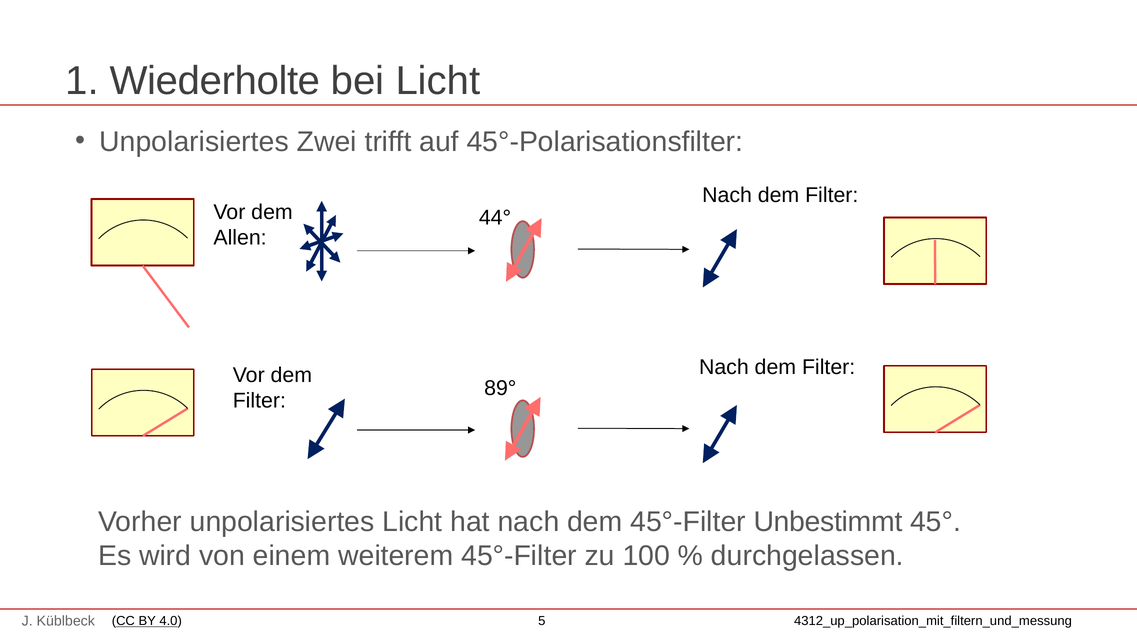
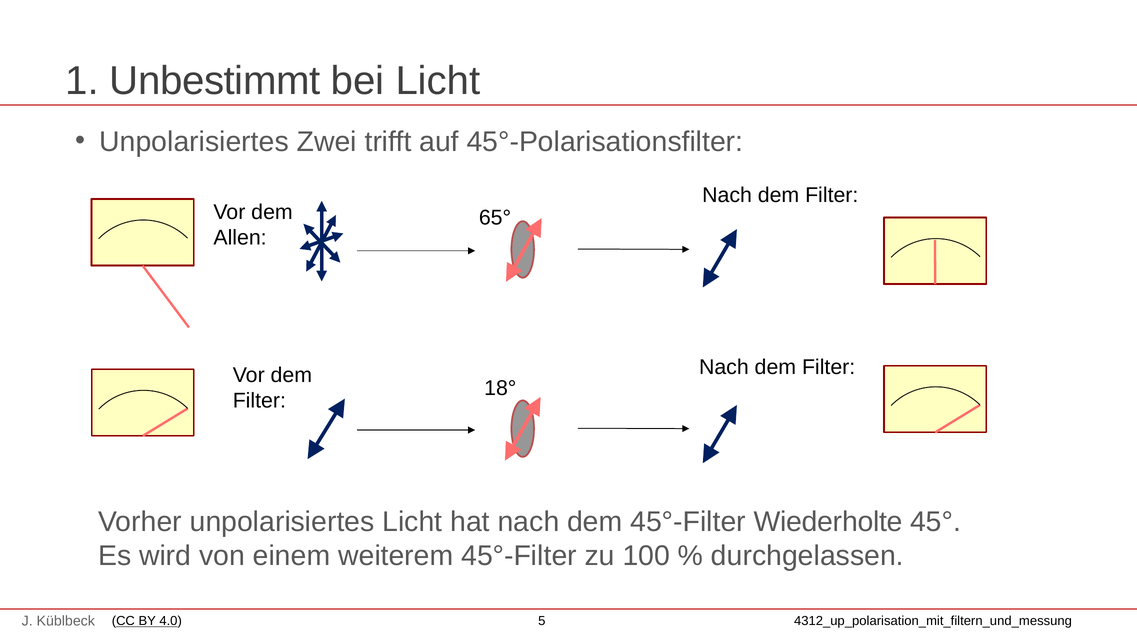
Wiederholte: Wiederholte -> Unbestimmt
44°: 44° -> 65°
89°: 89° -> 18°
Unbestimmt: Unbestimmt -> Wiederholte
